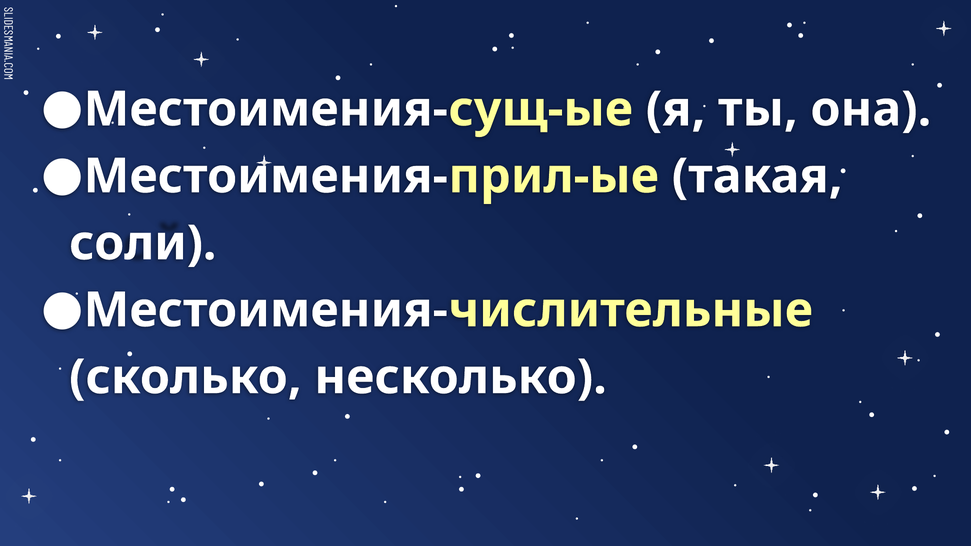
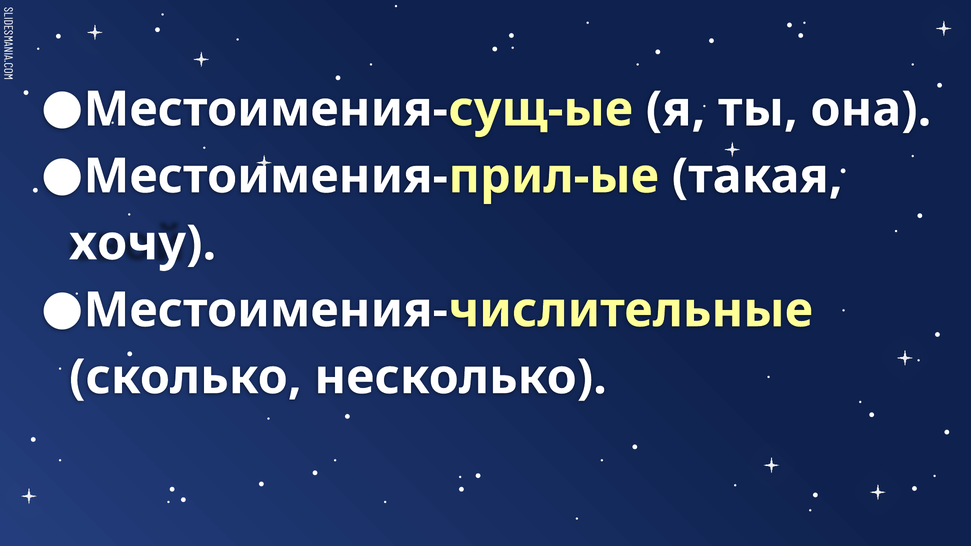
соли: соли -> хочу
